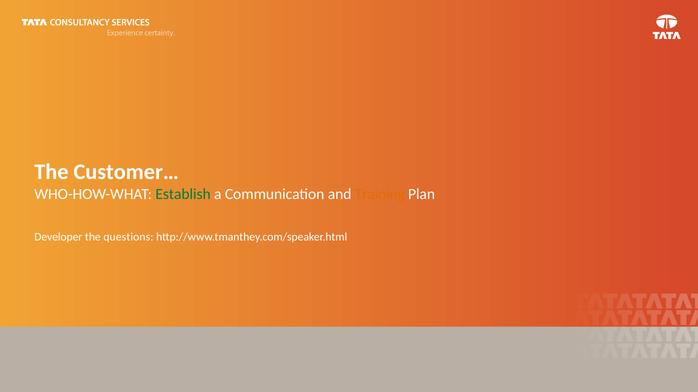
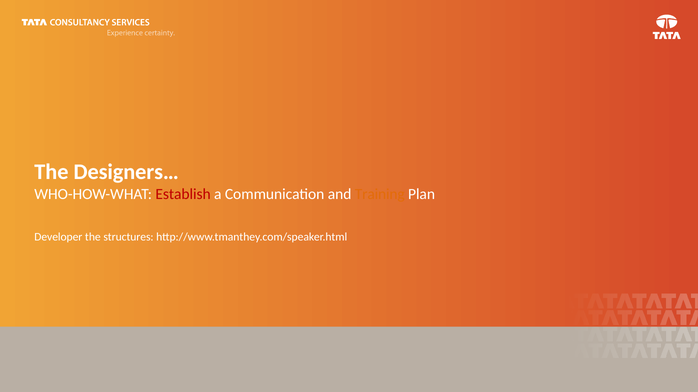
Customer…: Customer… -> Designers…
Establish colour: green -> red
questions: questions -> structures
